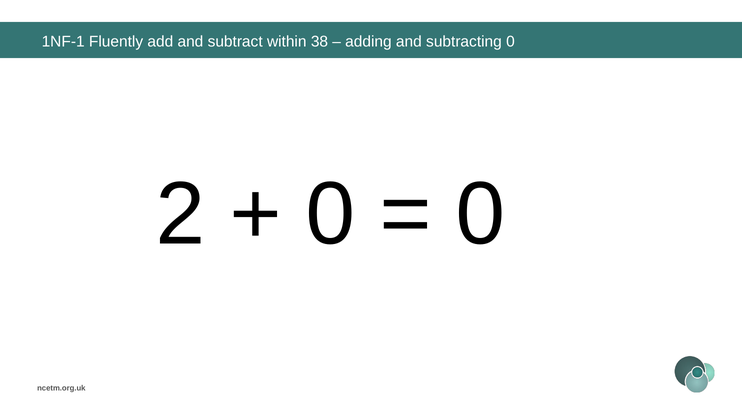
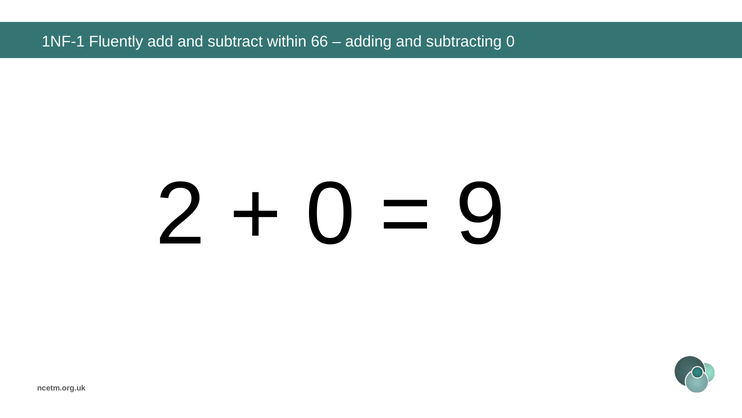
38: 38 -> 66
0 at (481, 214): 0 -> 9
